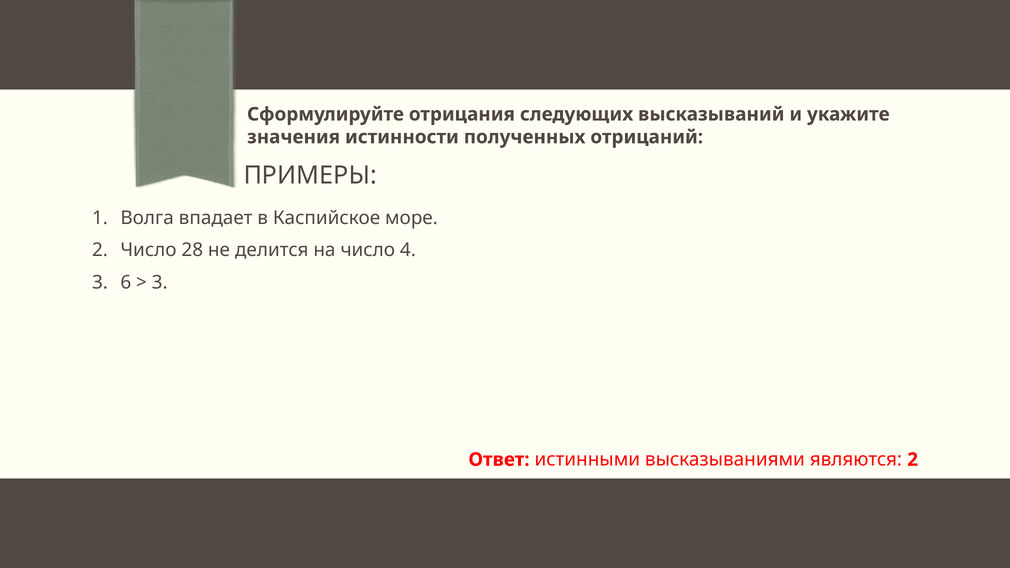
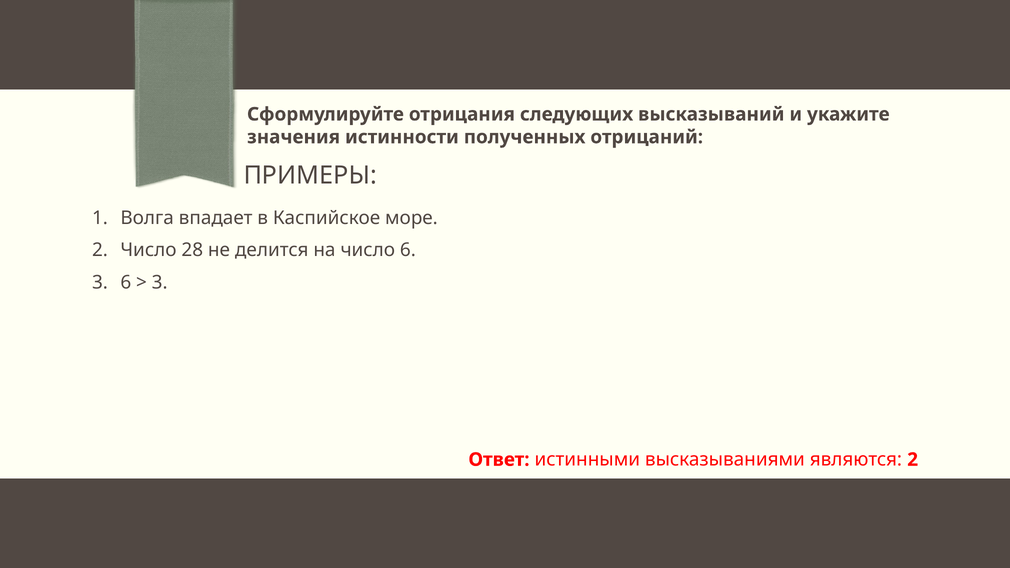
число 4: 4 -> 6
